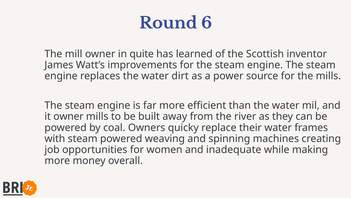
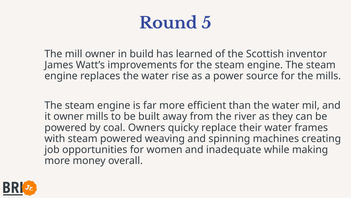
6: 6 -> 5
quite: quite -> build
dirt: dirt -> rise
